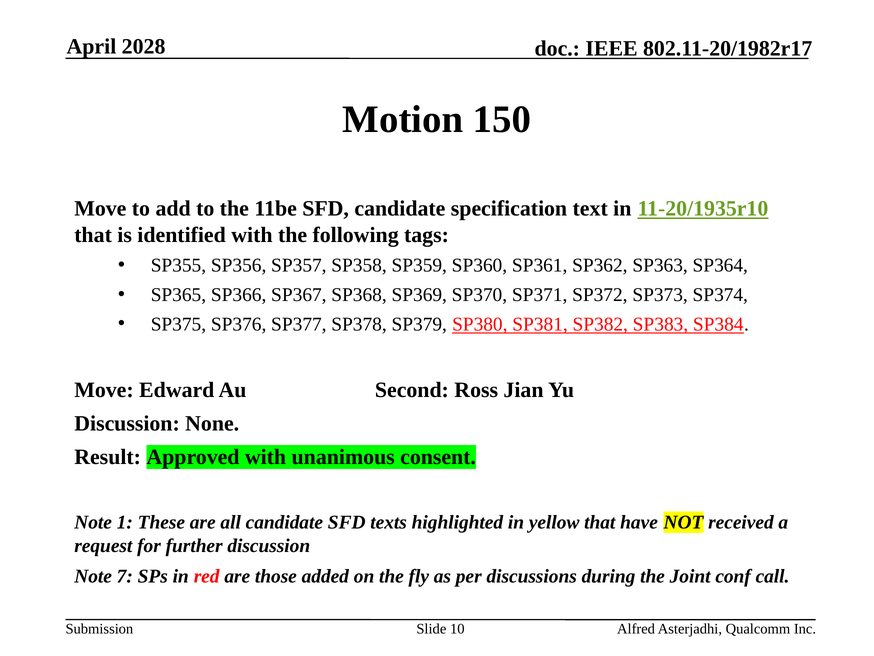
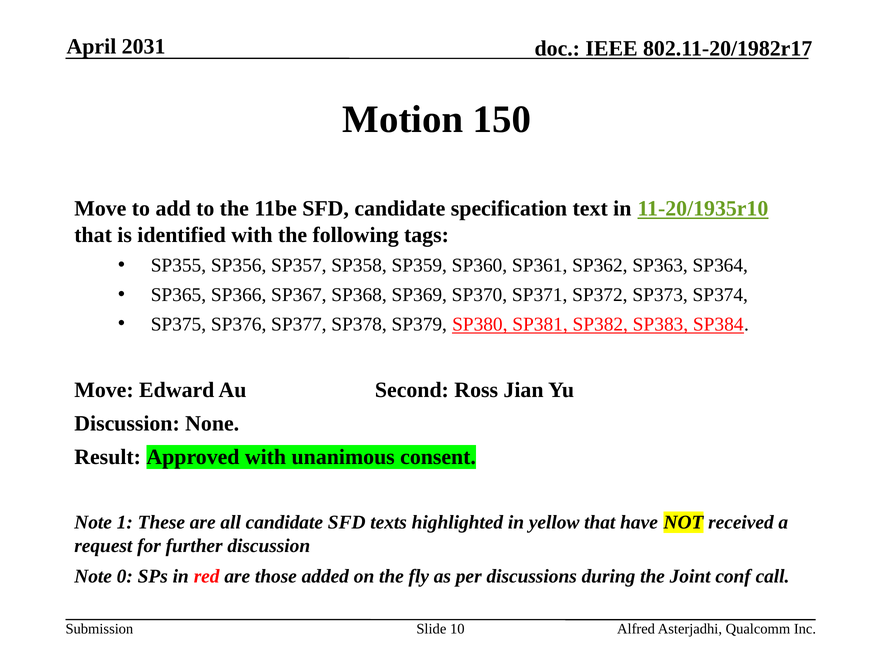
2028: 2028 -> 2031
7: 7 -> 0
